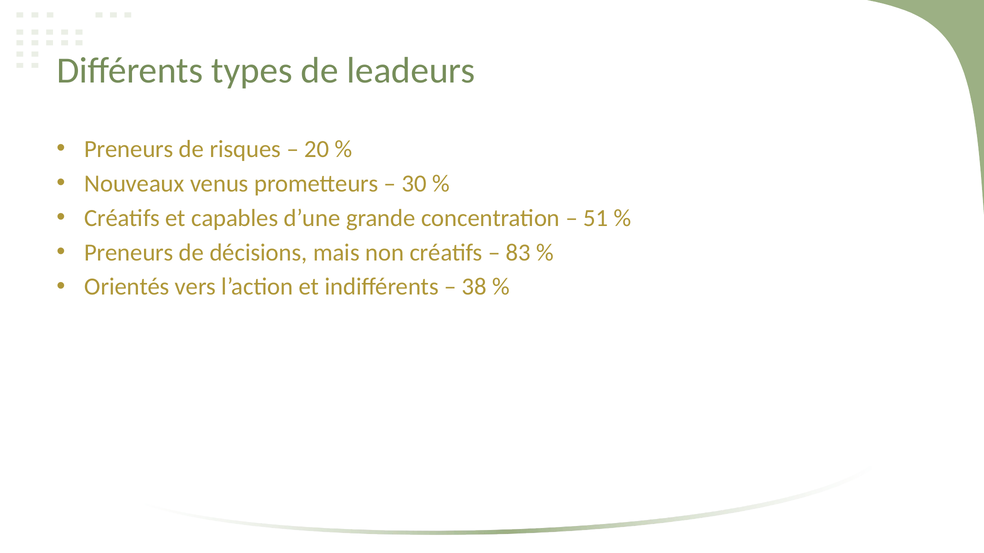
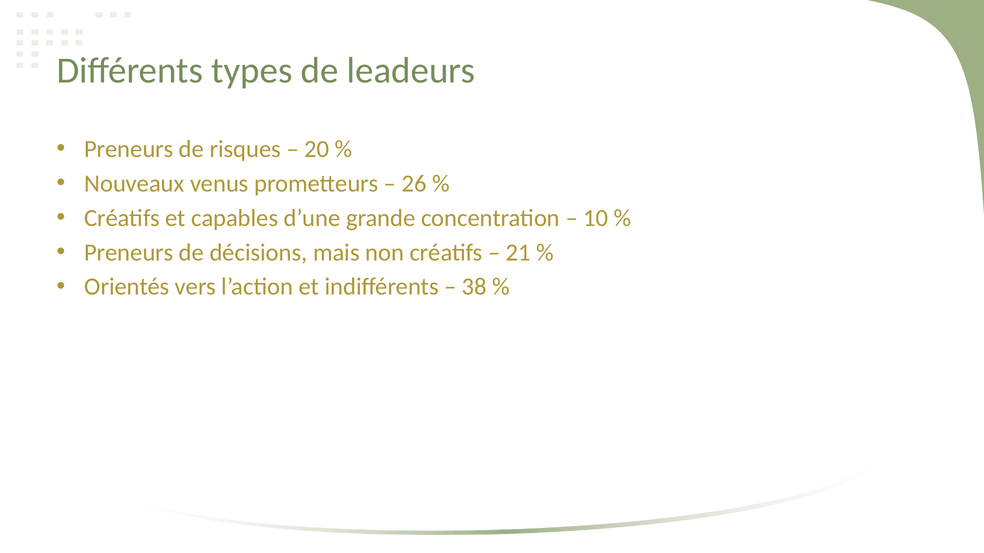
30: 30 -> 26
51: 51 -> 10
83: 83 -> 21
